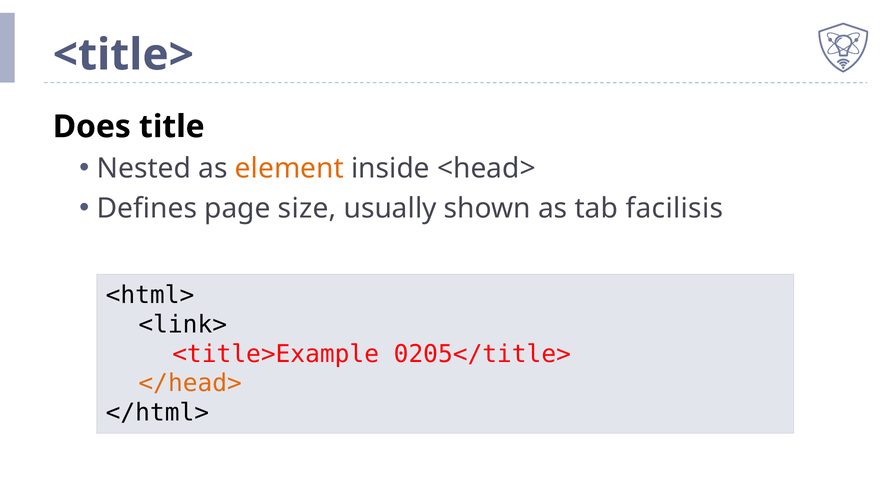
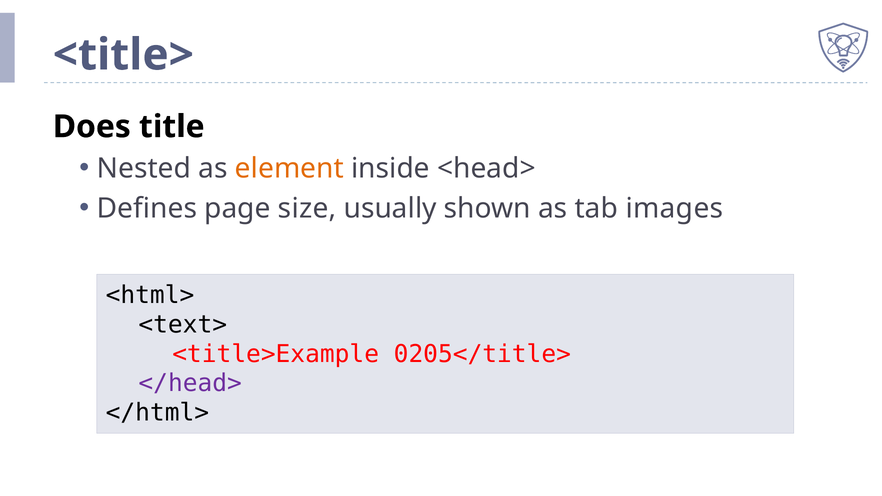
facilisis: facilisis -> images
<link>: <link> -> <text>
</head> colour: orange -> purple
